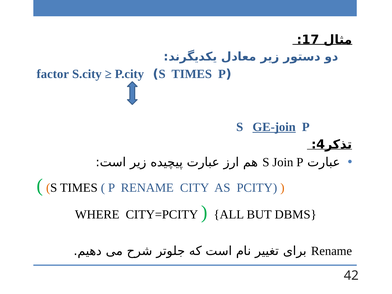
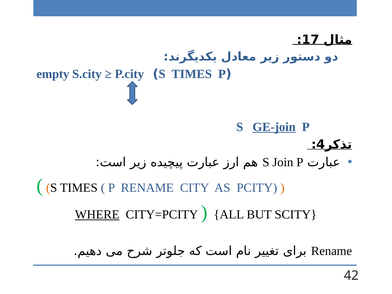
factor: factor -> empty
WHERE underline: none -> present
DBMS: DBMS -> SCITY
